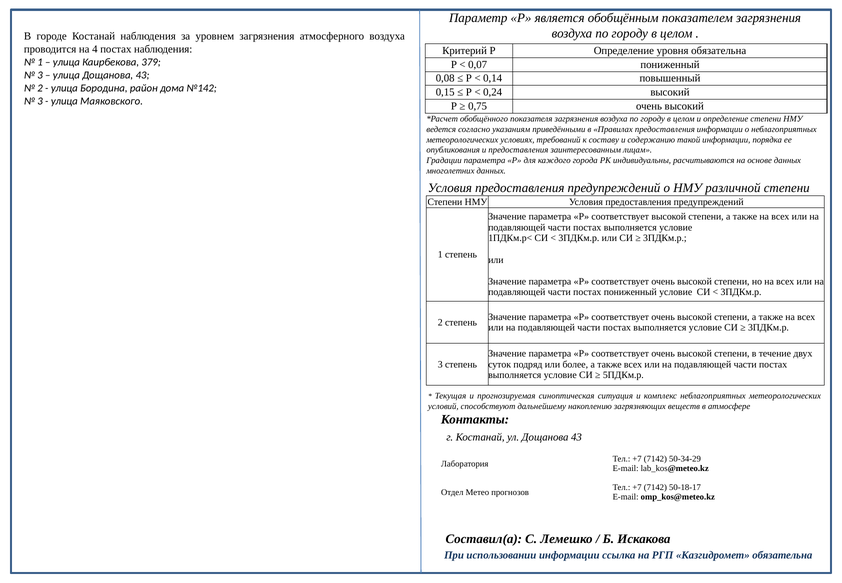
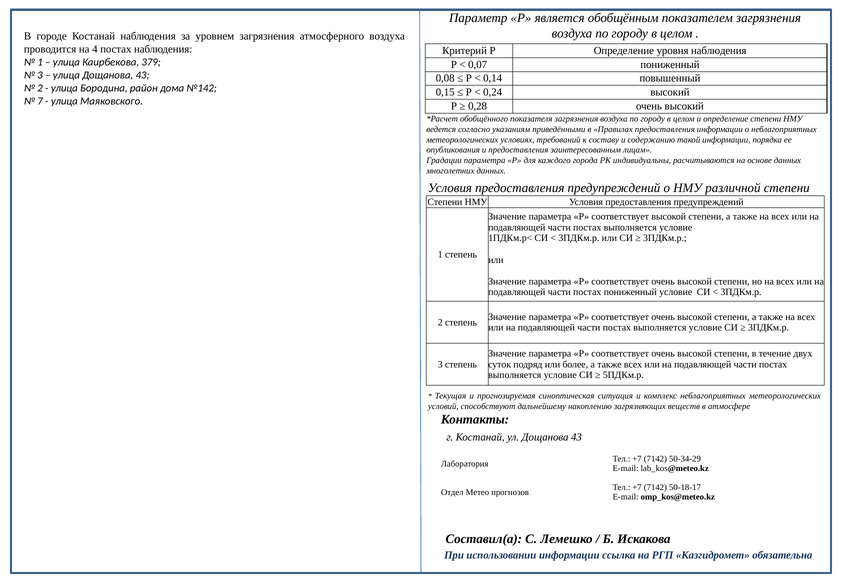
уровня обязательна: обязательна -> наблюдения
3 at (40, 101): 3 -> 7
0,75: 0,75 -> 0,28
